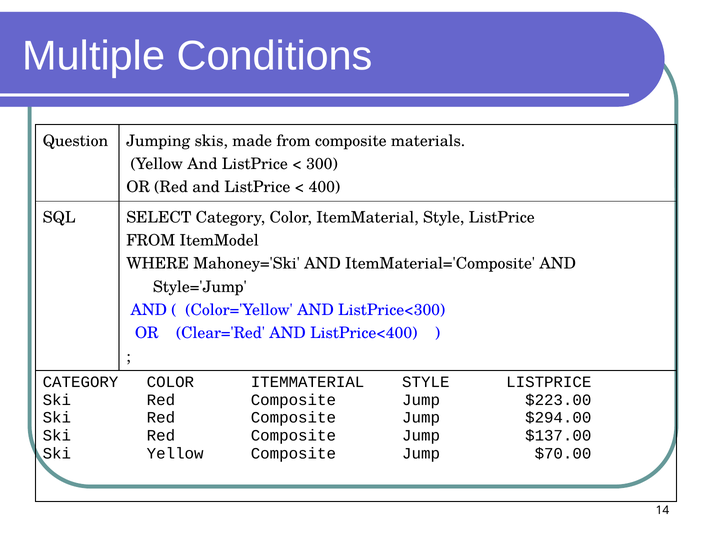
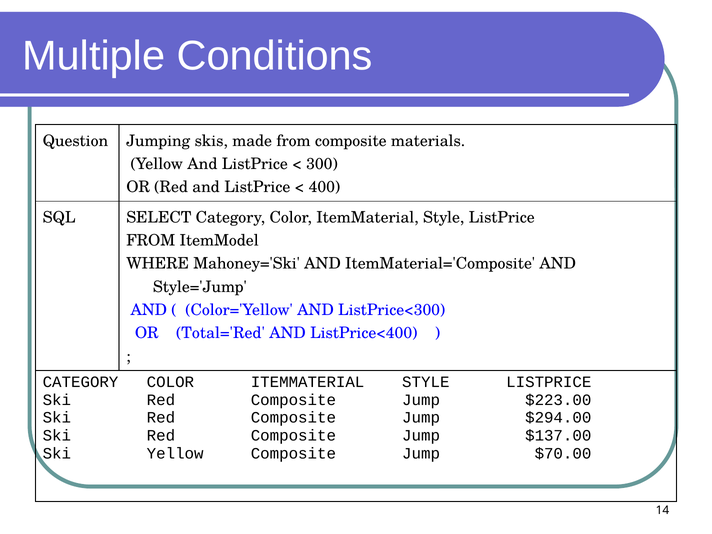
Clear='Red: Clear='Red -> Total='Red
